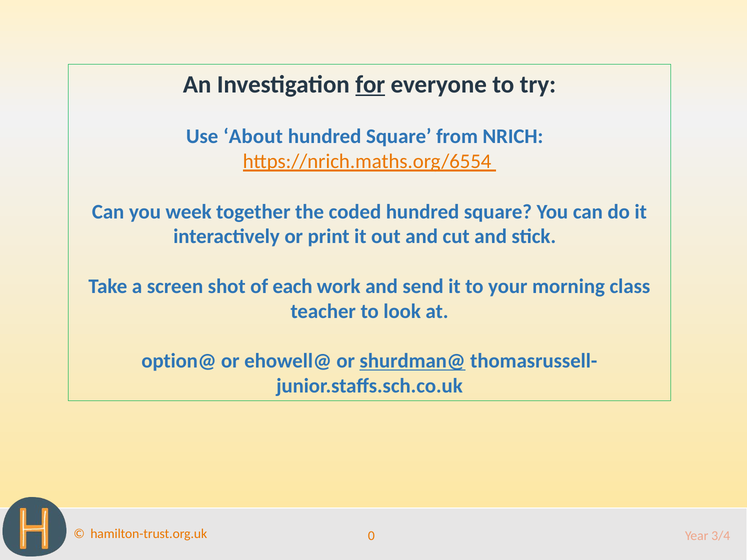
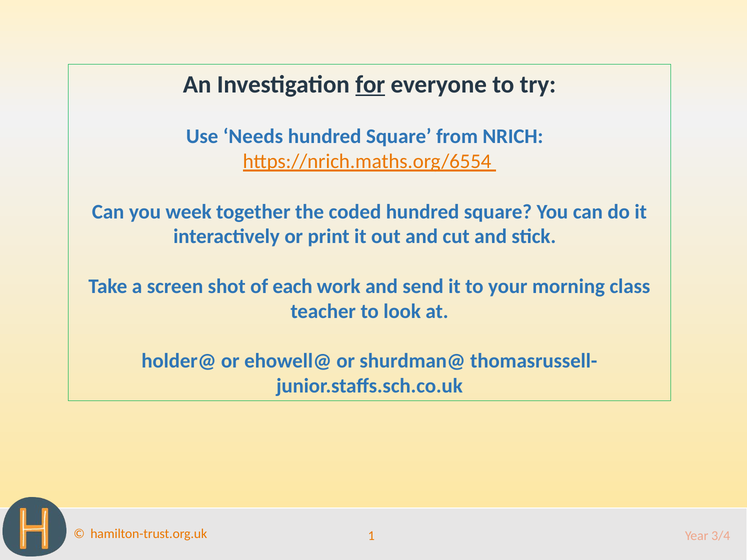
About: About -> Needs
option@: option@ -> holder@
shurdman@ underline: present -> none
0: 0 -> 1
